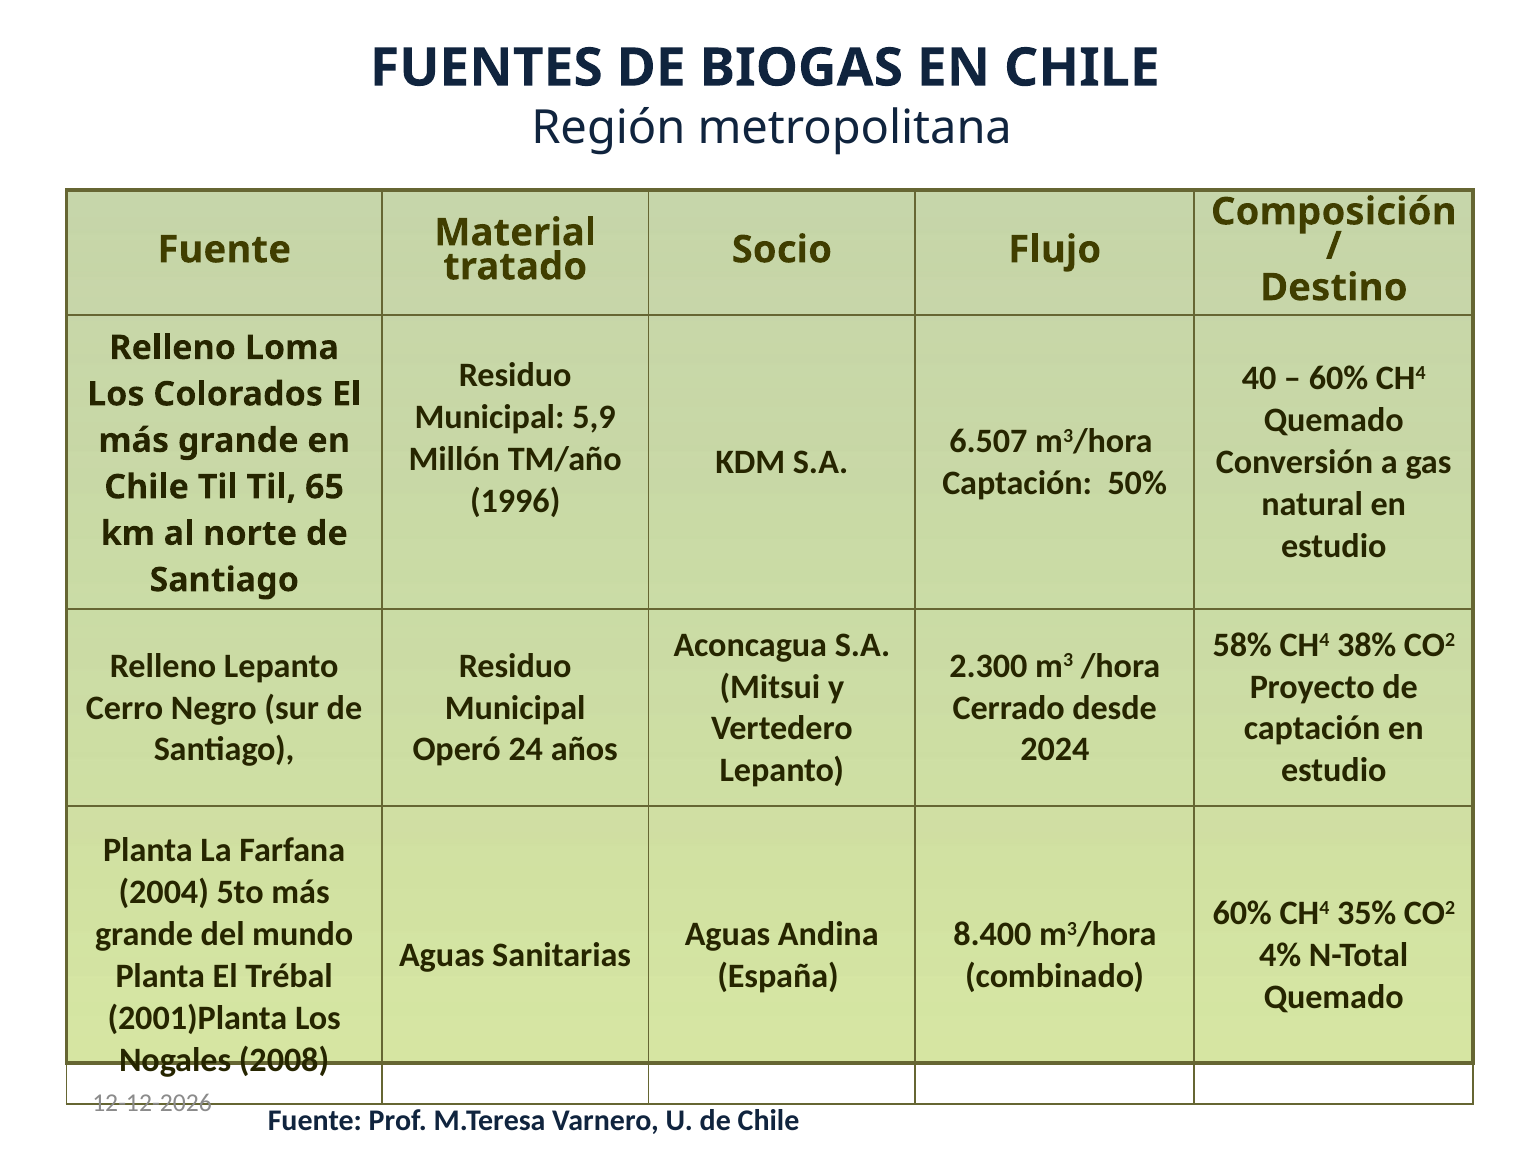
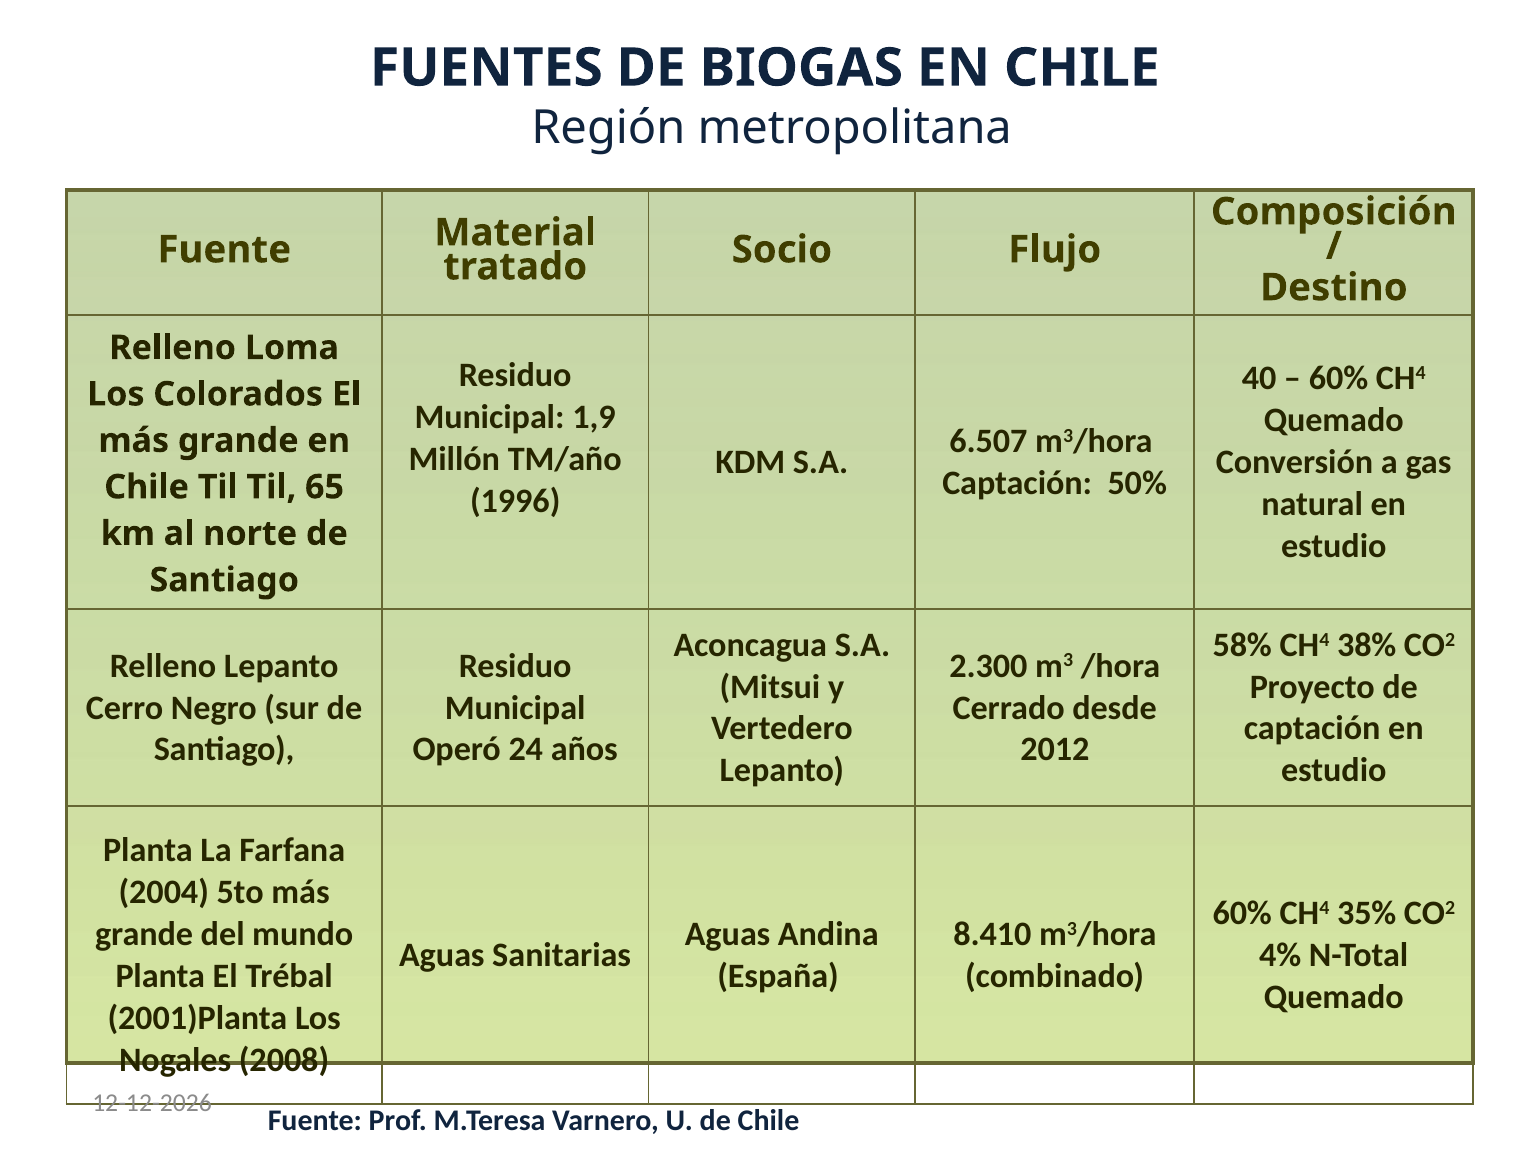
5,9: 5,9 -> 1,9
2024: 2024 -> 2012
8.400: 8.400 -> 8.410
